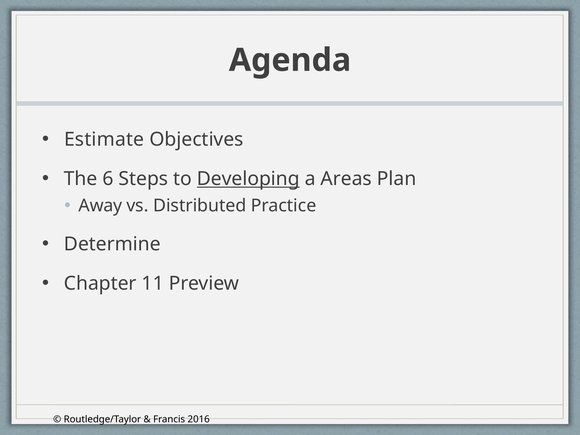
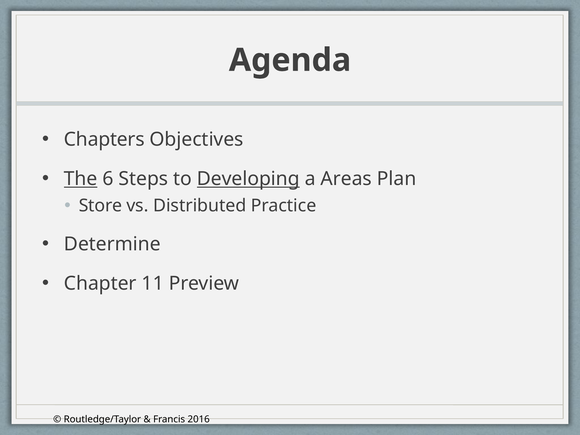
Estimate: Estimate -> Chapters
The underline: none -> present
Away: Away -> Store
